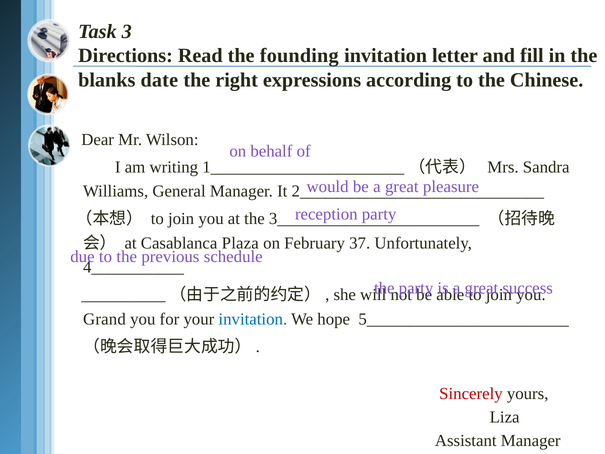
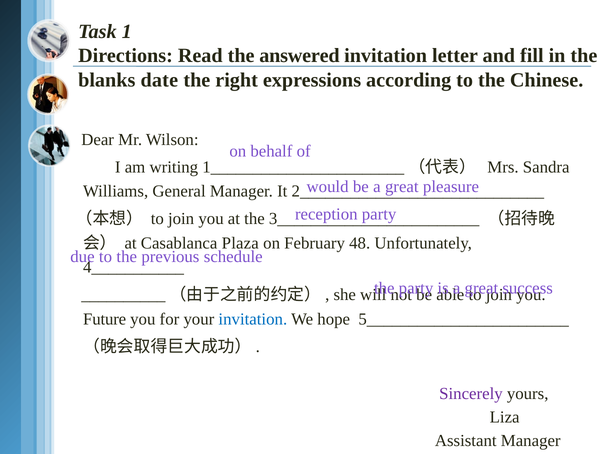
3: 3 -> 1
founding: founding -> answered
37: 37 -> 48
Grand: Grand -> Future
Sincerely colour: red -> purple
